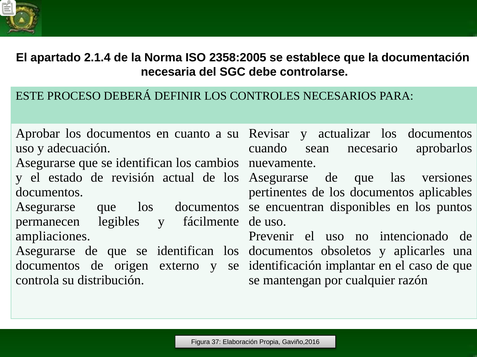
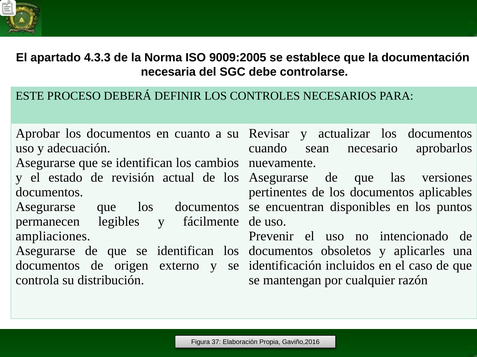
2.1.4: 2.1.4 -> 4.3.3
2358:2005: 2358:2005 -> 9009:2005
implantar: implantar -> incluidos
